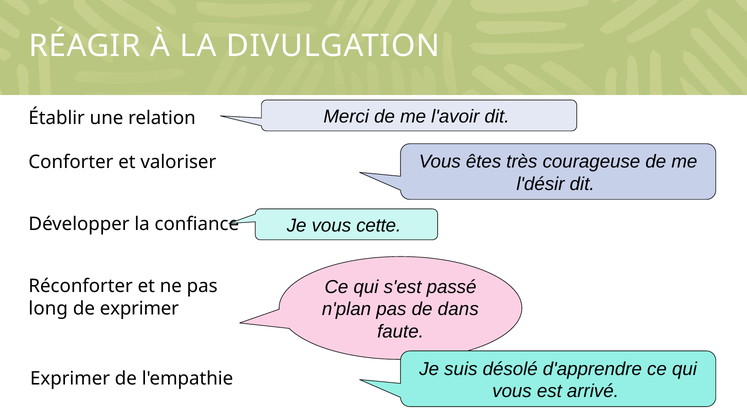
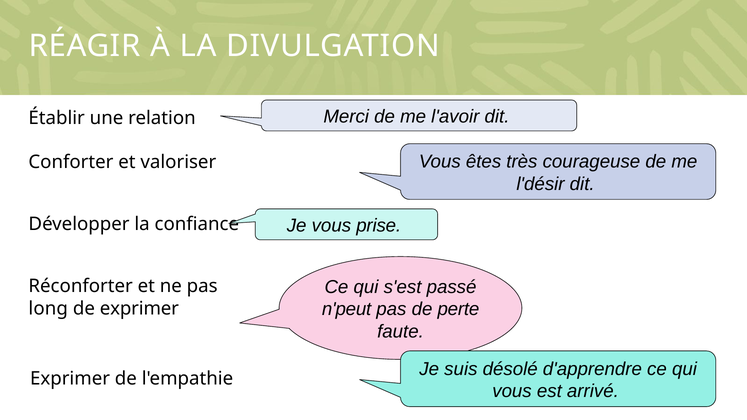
cette: cette -> prise
n'plan: n'plan -> n'peut
dans: dans -> perte
